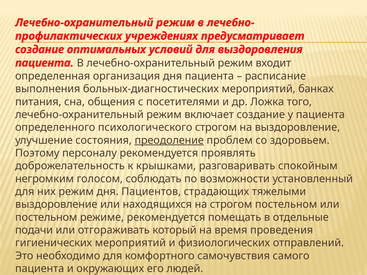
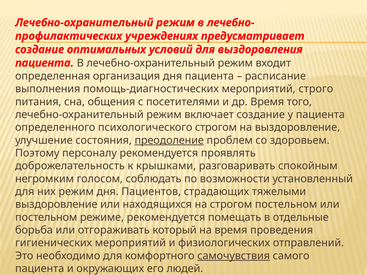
больных-диагностических: больных-диагностических -> помощь-диагностических
банках: банках -> строго
др Ложка: Ложка -> Время
подачи: подачи -> борьба
самочувствия underline: none -> present
